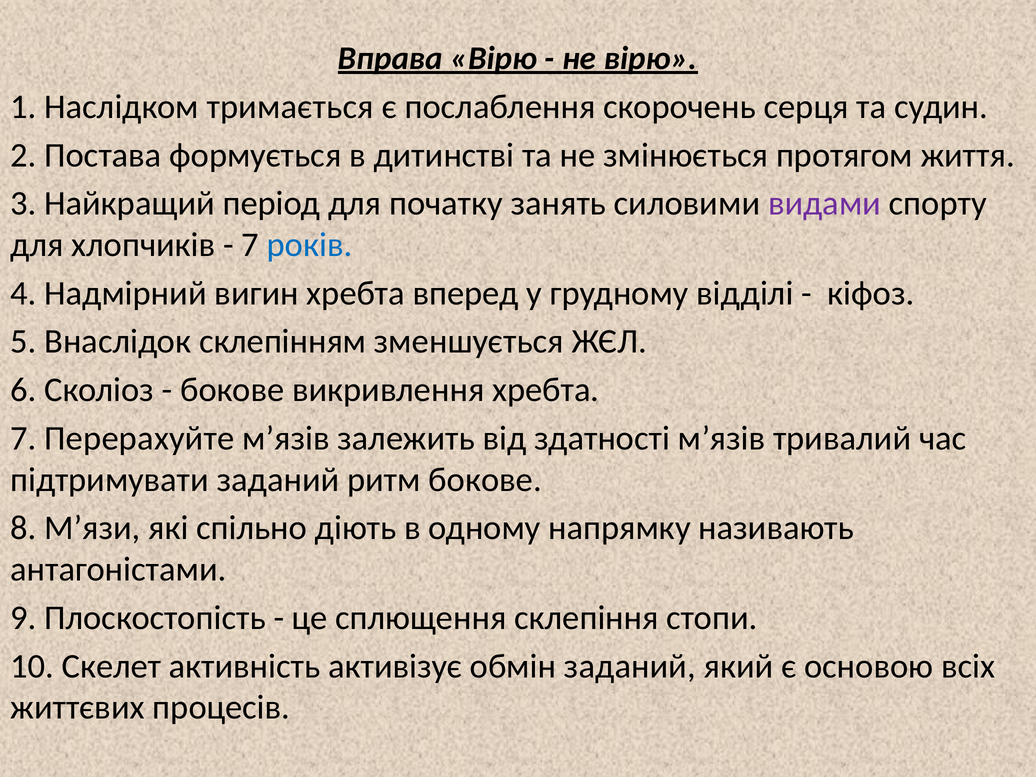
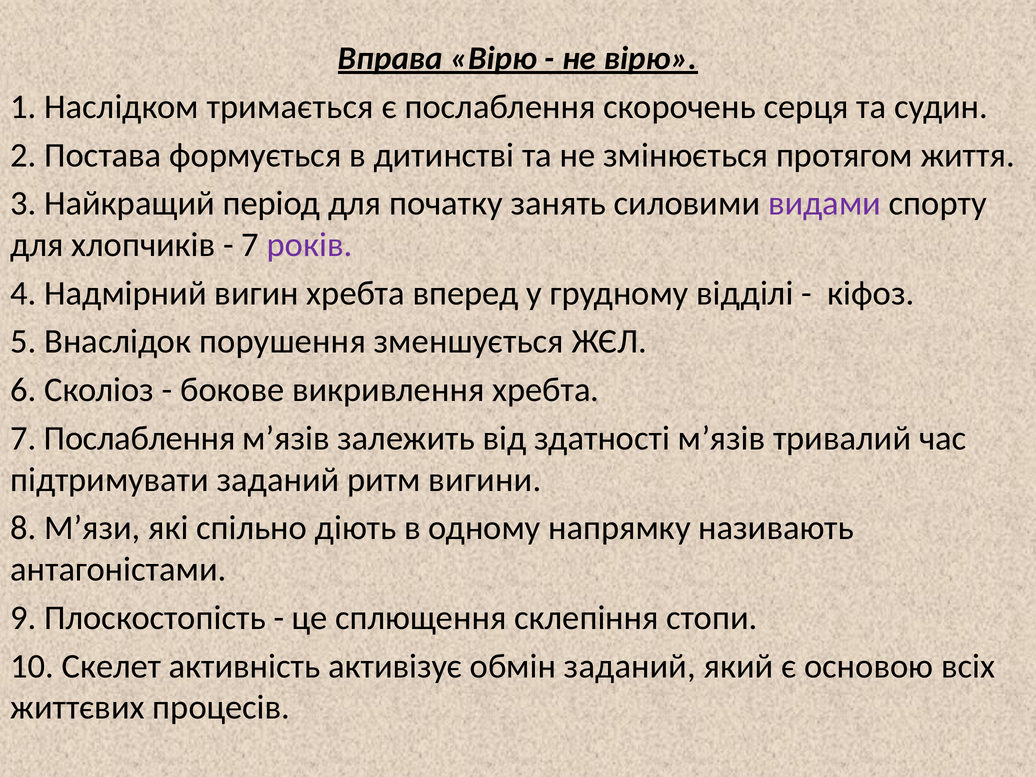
років colour: blue -> purple
склепінням: склепінням -> порушення
7 Перерахуйте: Перерахуйте -> Послаблення
ритм бокове: бокове -> вигини
